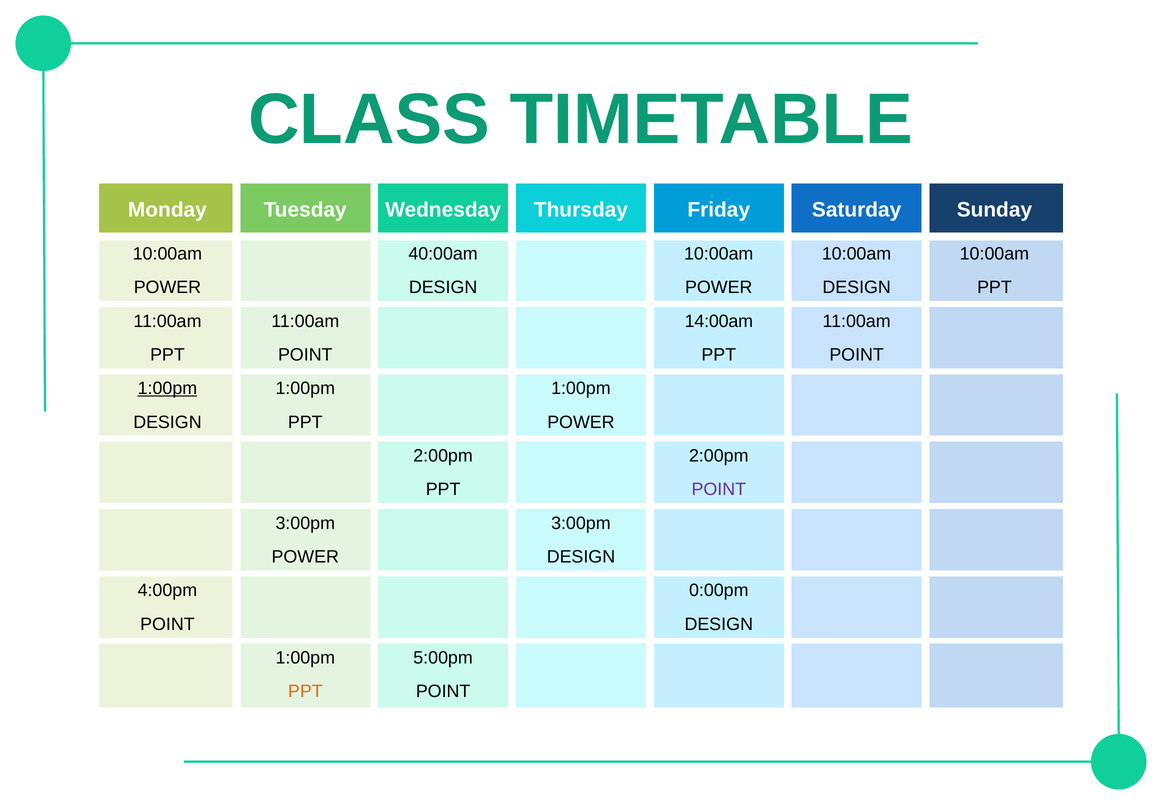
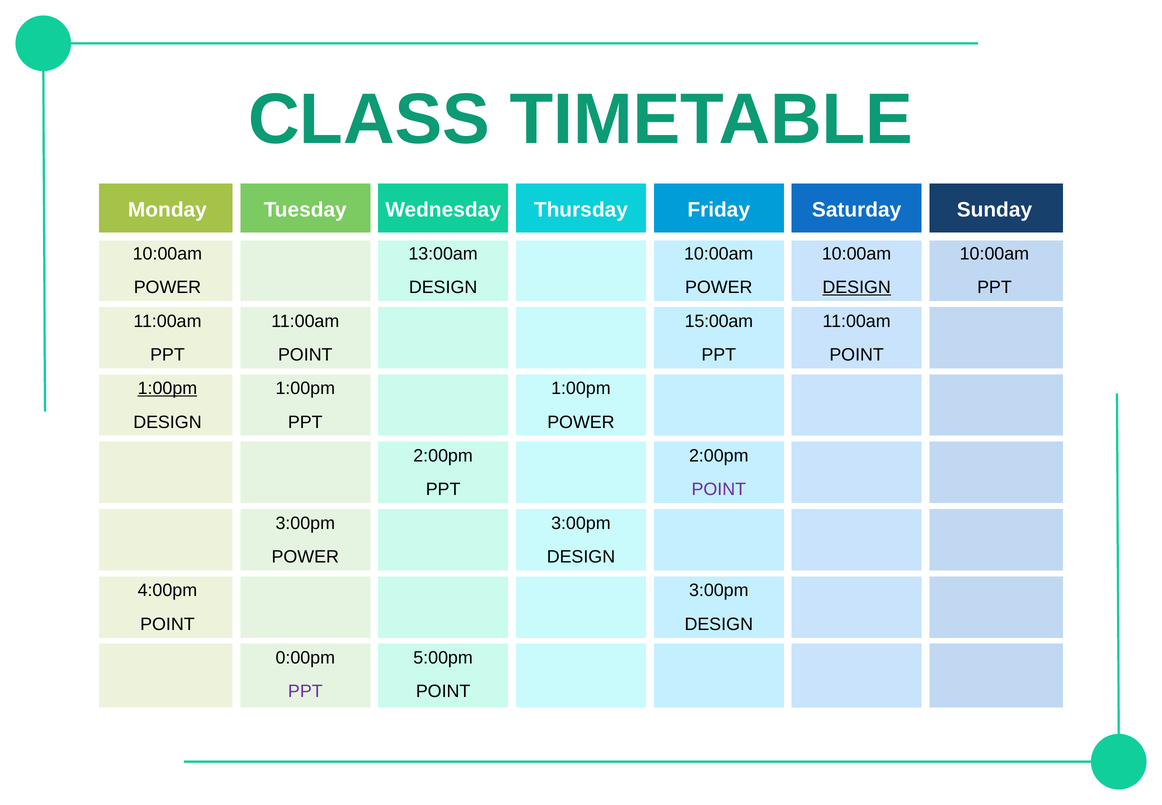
40:00am: 40:00am -> 13:00am
DESIGN at (857, 287) underline: none -> present
14:00am: 14:00am -> 15:00am
4:00pm 0:00pm: 0:00pm -> 3:00pm
1:00pm at (305, 657): 1:00pm -> 0:00pm
PPT at (305, 691) colour: orange -> purple
